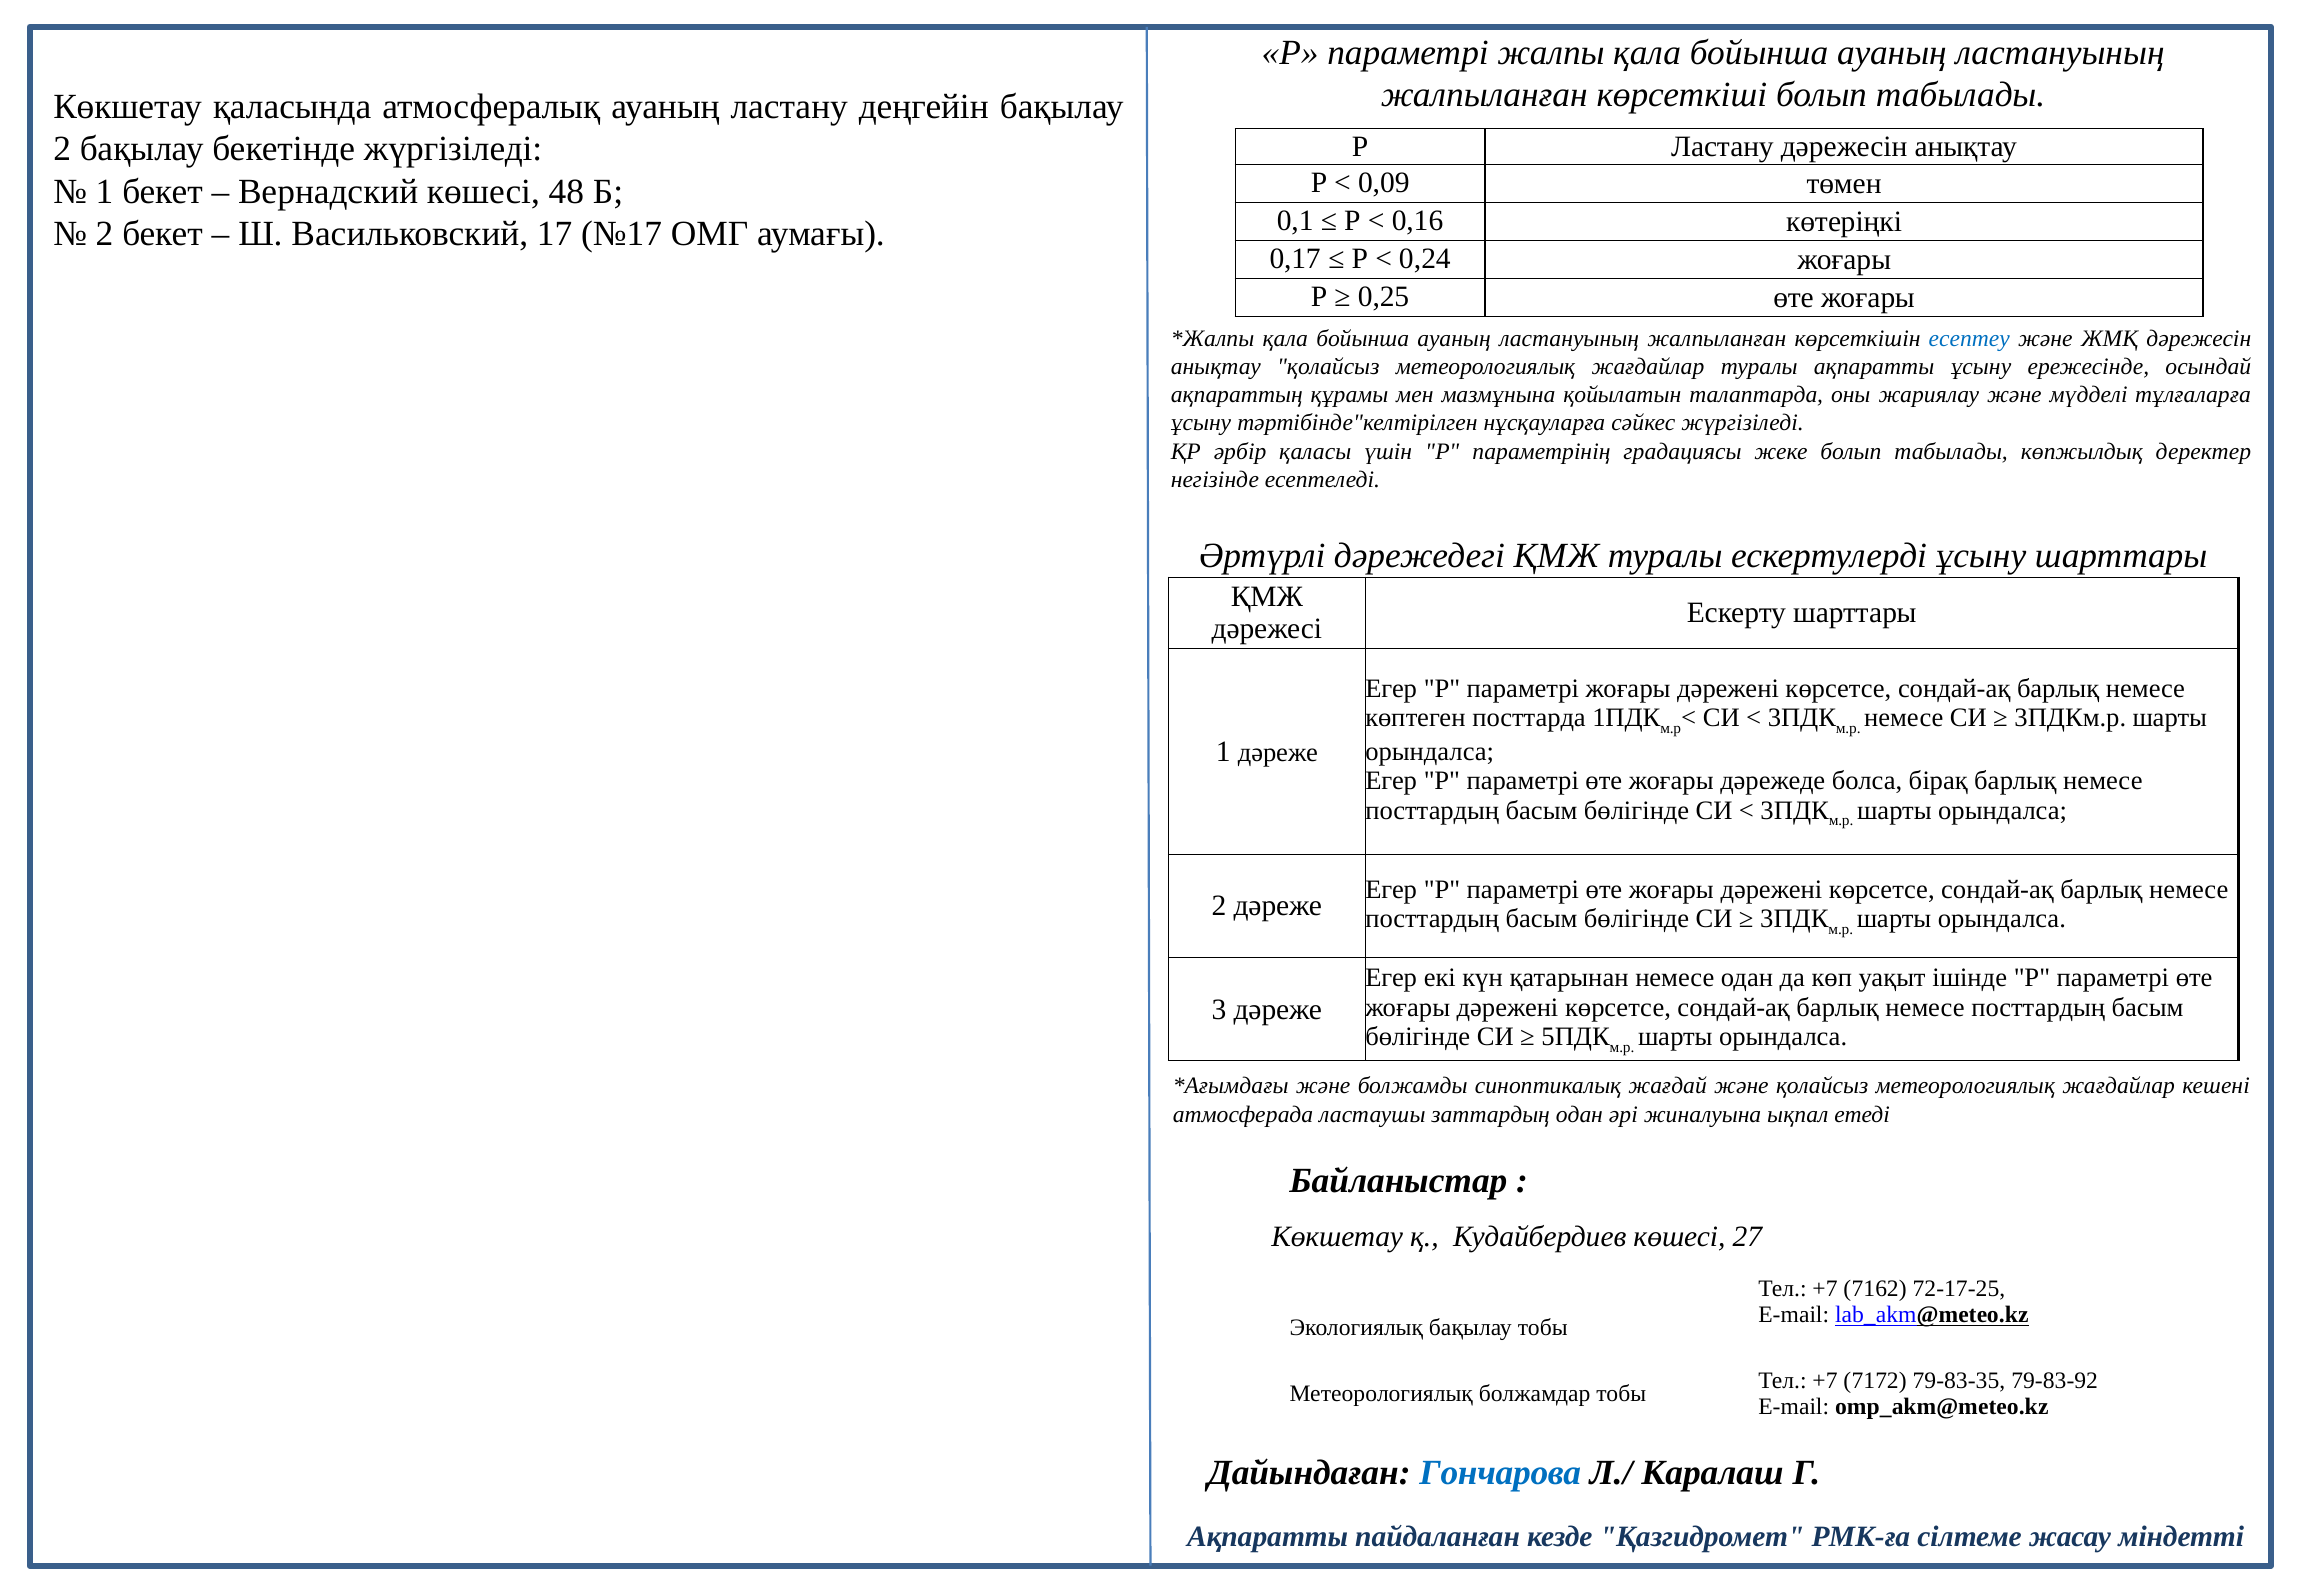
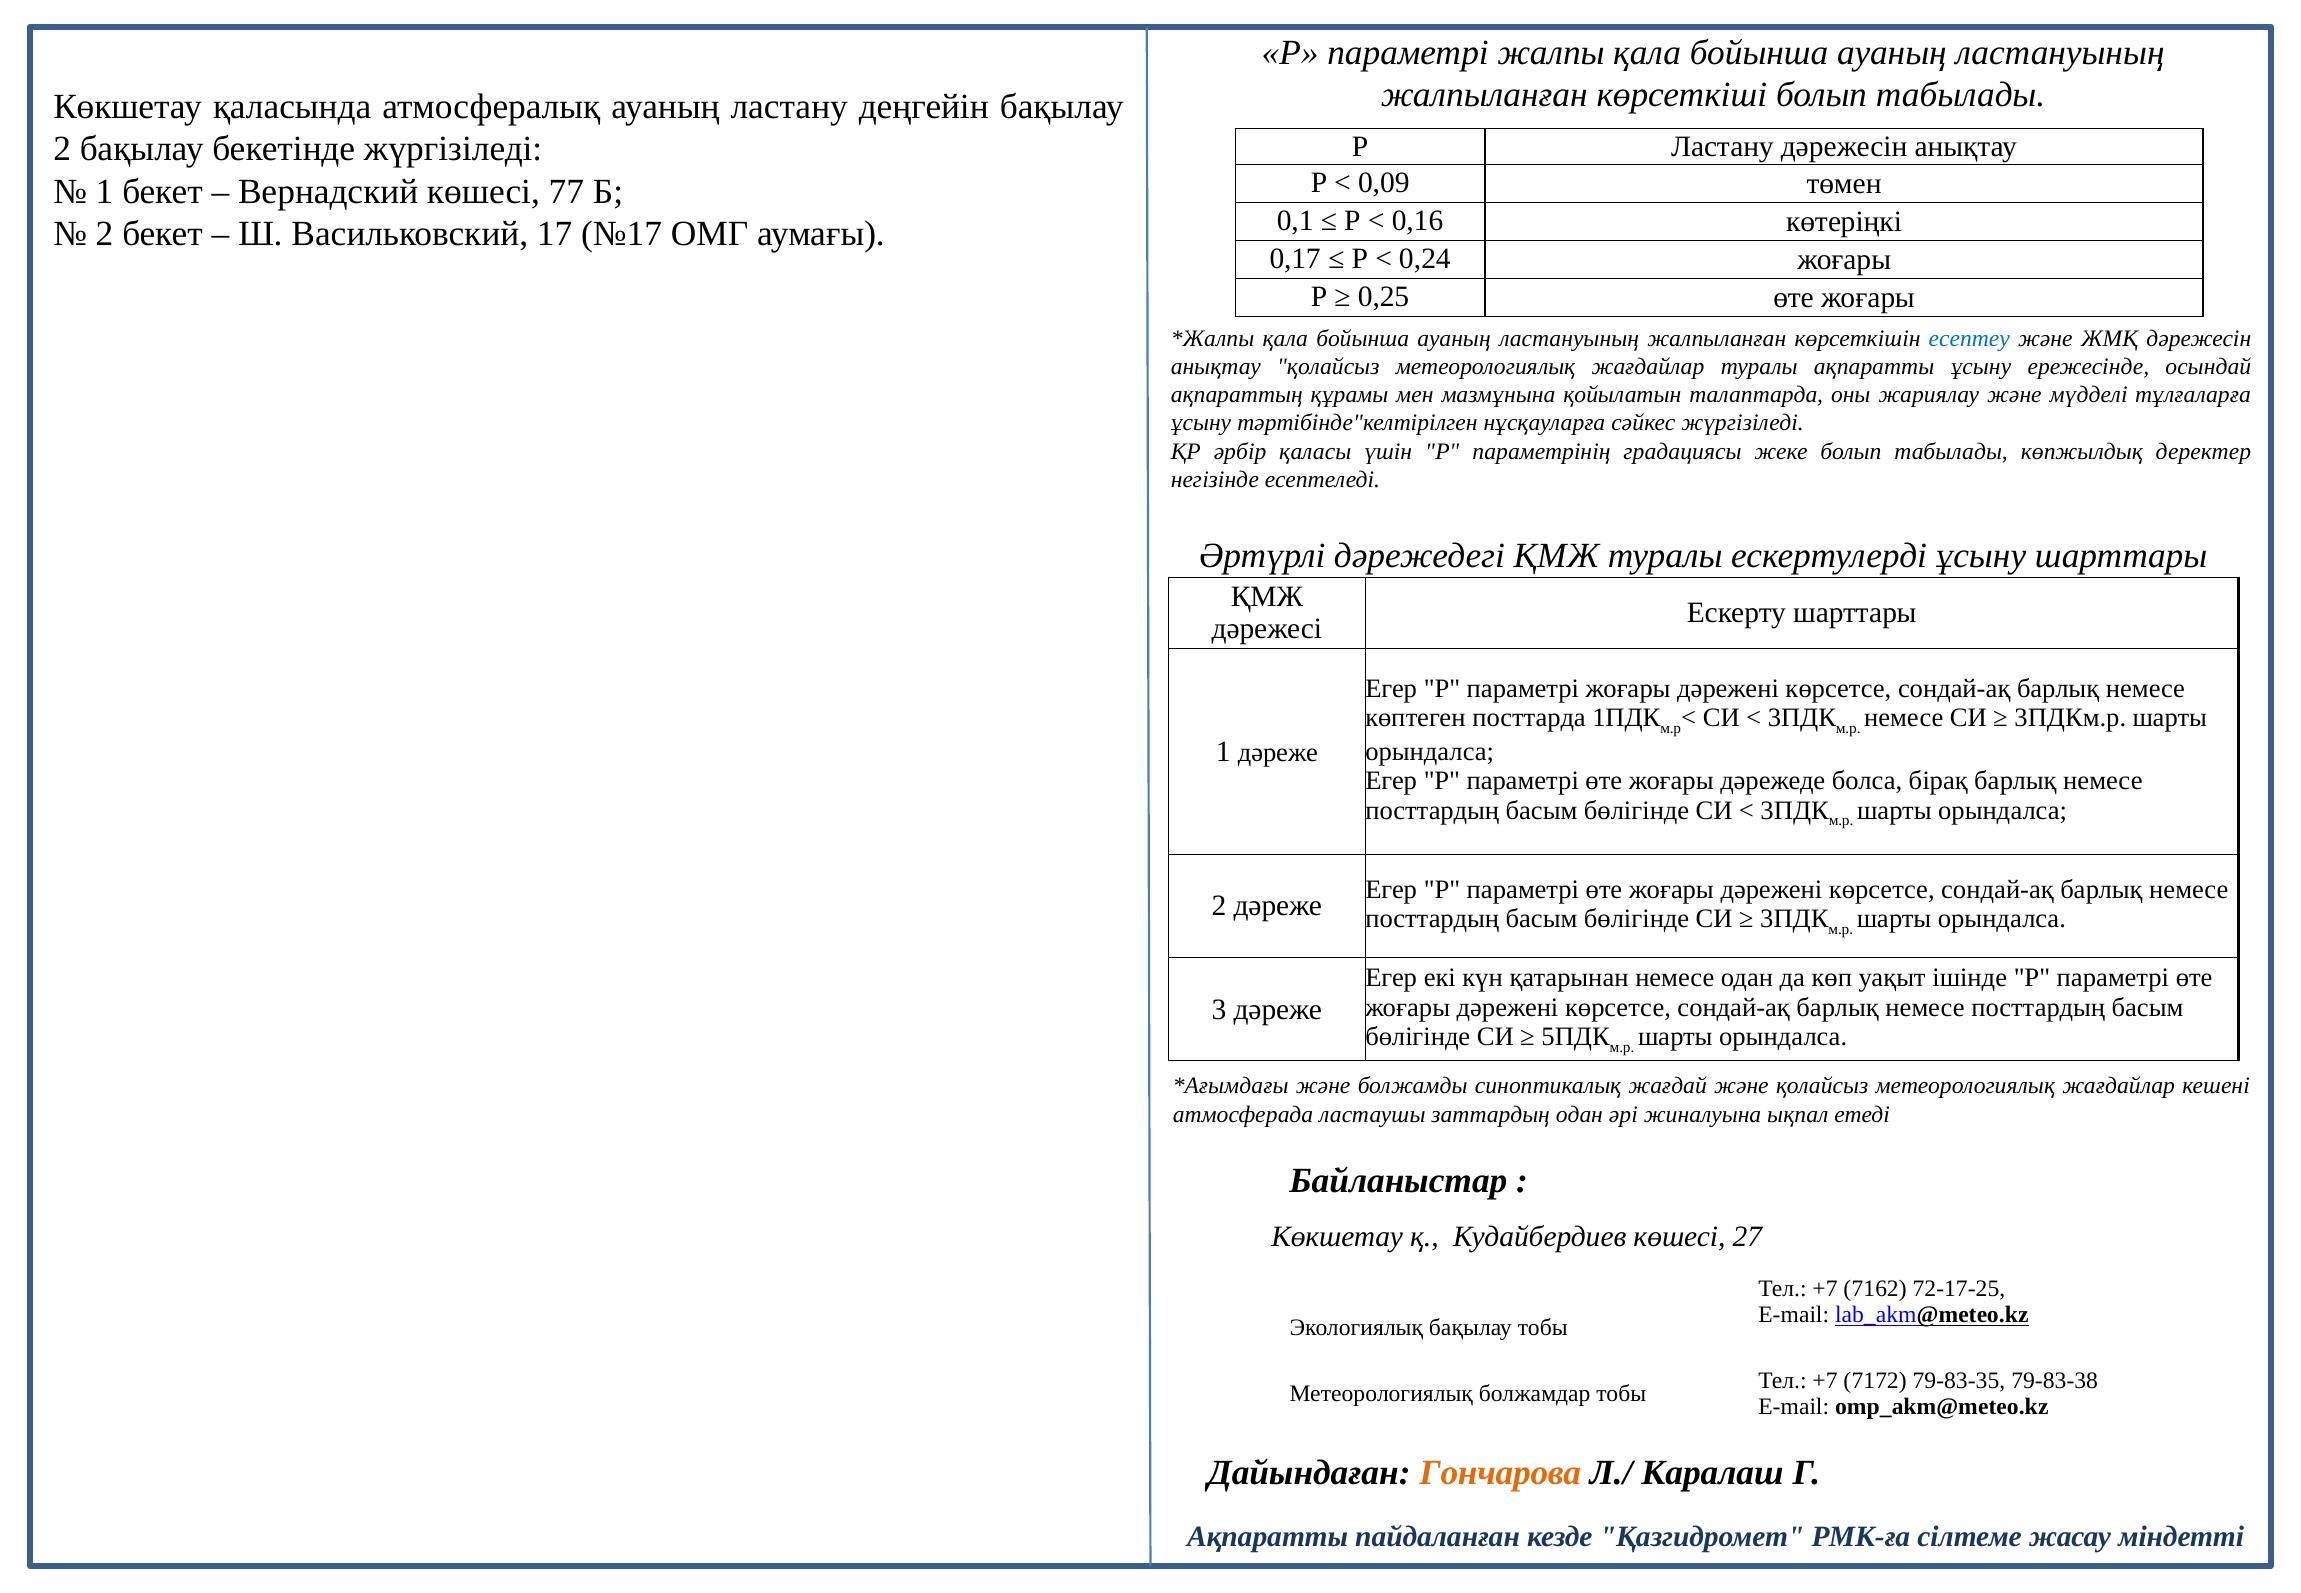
48: 48 -> 77
79-83-92: 79-83-92 -> 79-83-38
Гончарова colour: blue -> orange
